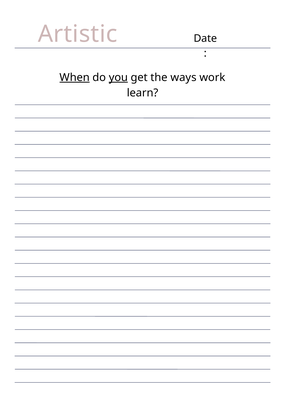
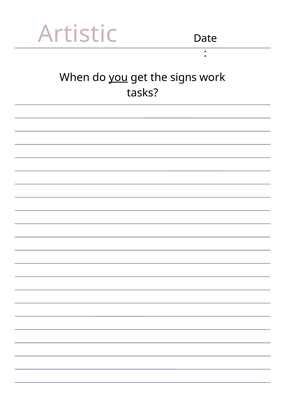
When underline: present -> none
ways: ways -> signs
learn: learn -> tasks
